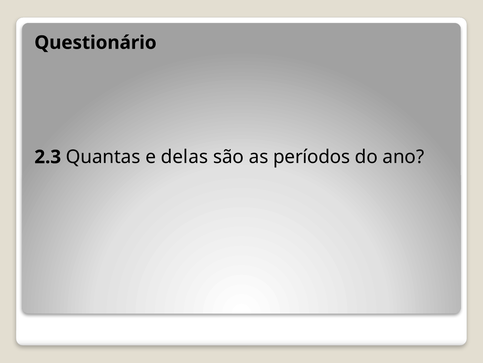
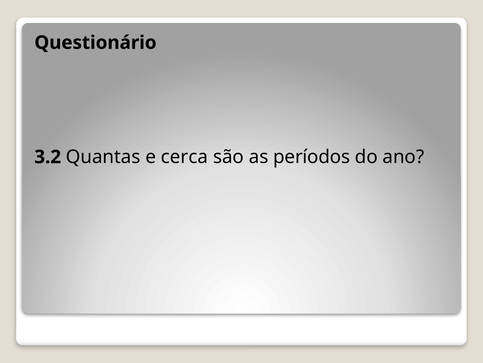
2.3: 2.3 -> 3.2
delas: delas -> cerca
